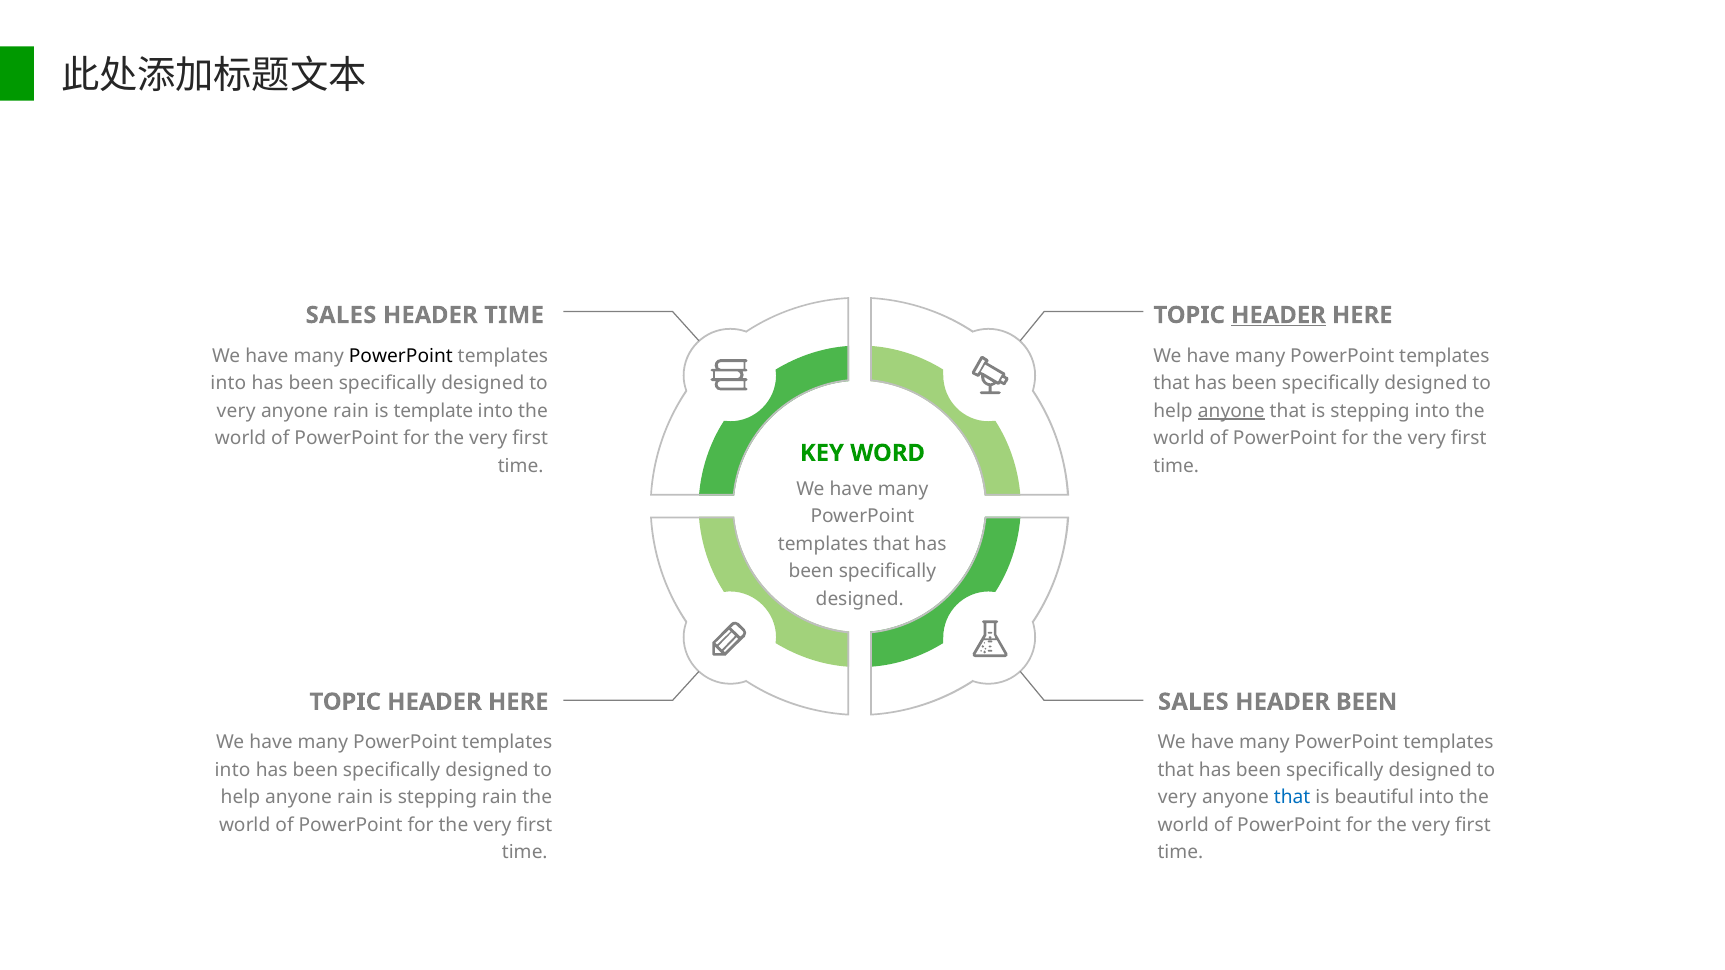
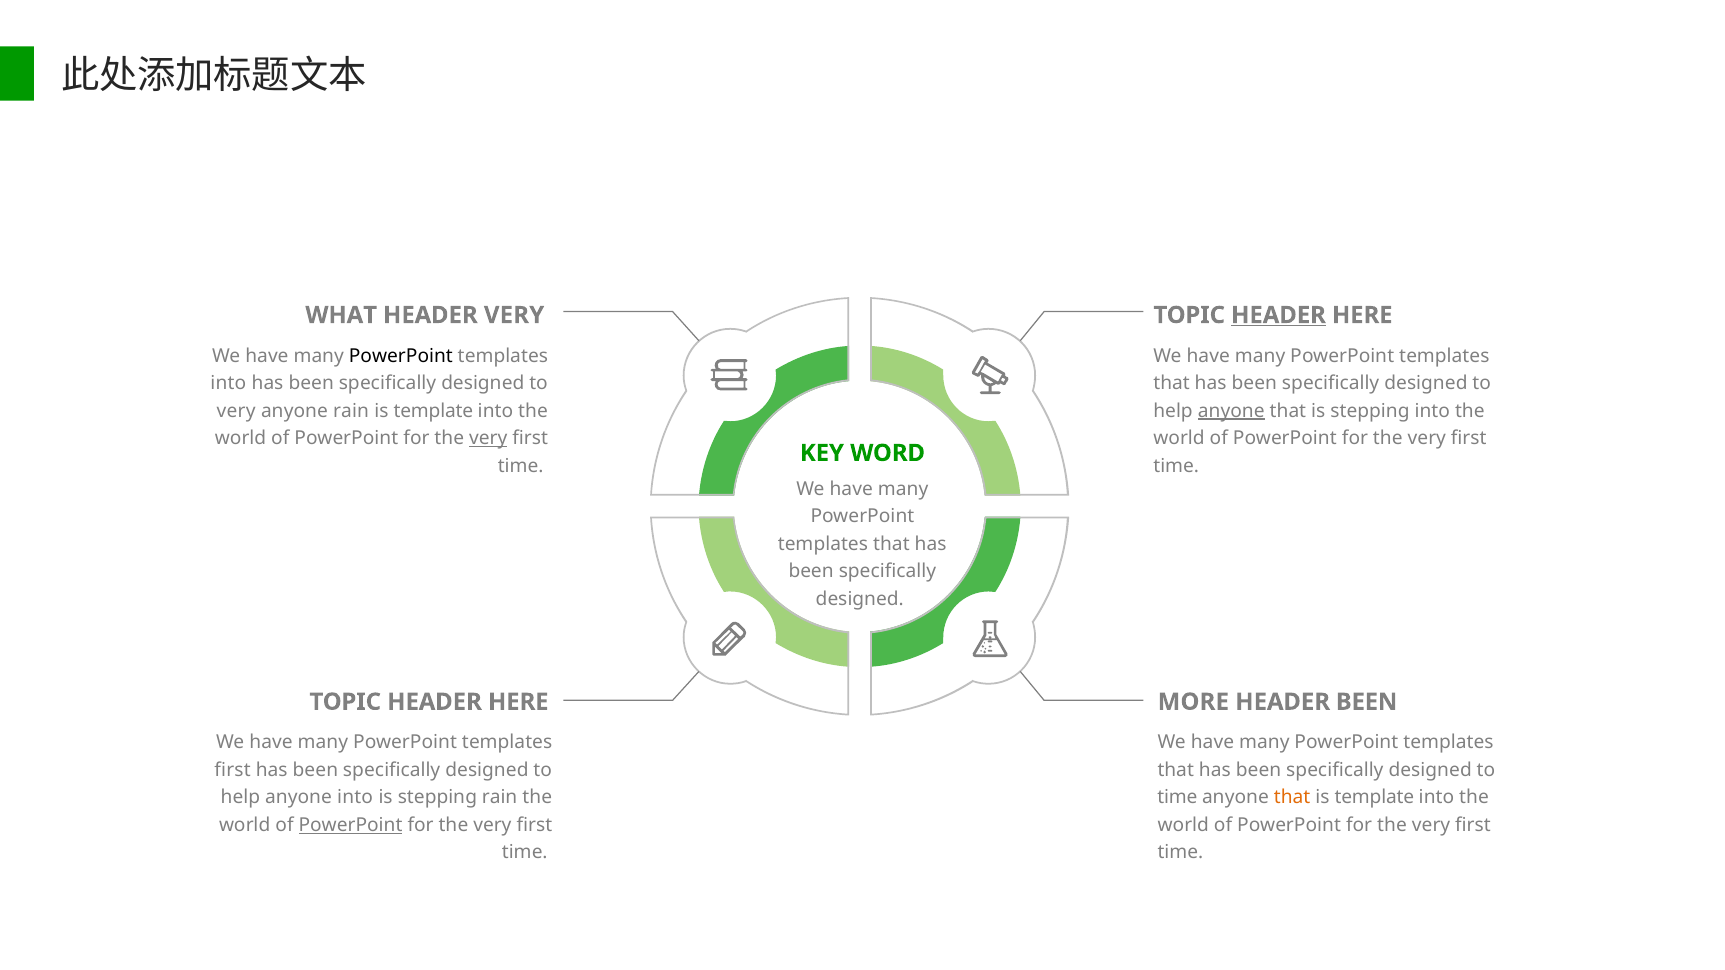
SALES at (341, 315): SALES -> WHAT
HEADER TIME: TIME -> VERY
very at (488, 438) underline: none -> present
SALES at (1193, 702): SALES -> MORE
into at (233, 770): into -> first
help anyone rain: rain -> into
very at (1177, 797): very -> time
that at (1292, 797) colour: blue -> orange
beautiful at (1374, 797): beautiful -> template
PowerPoint at (351, 825) underline: none -> present
